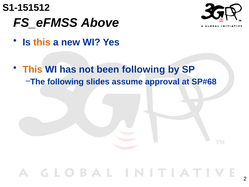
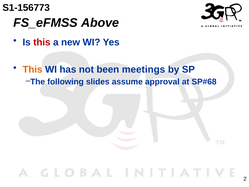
S1-151512: S1-151512 -> S1-156773
this at (42, 42) colour: orange -> red
been following: following -> meetings
